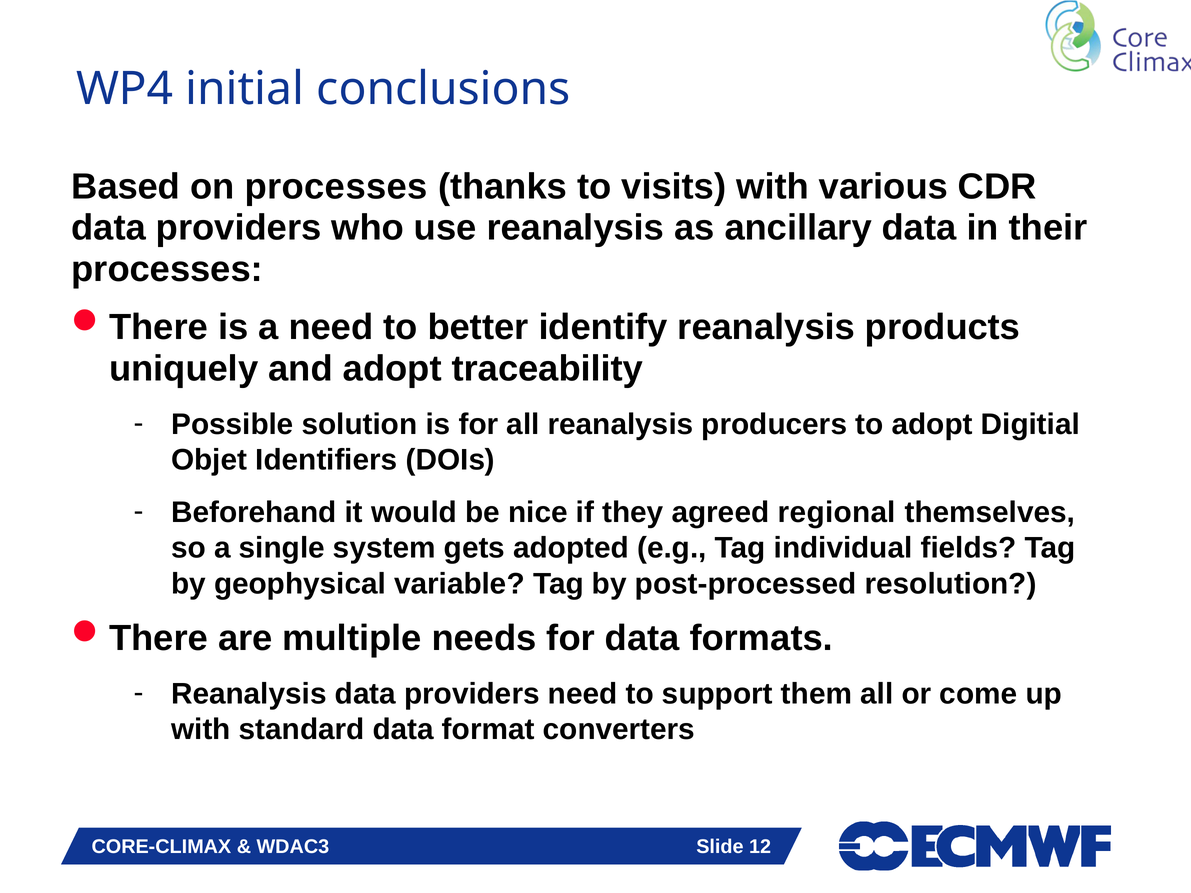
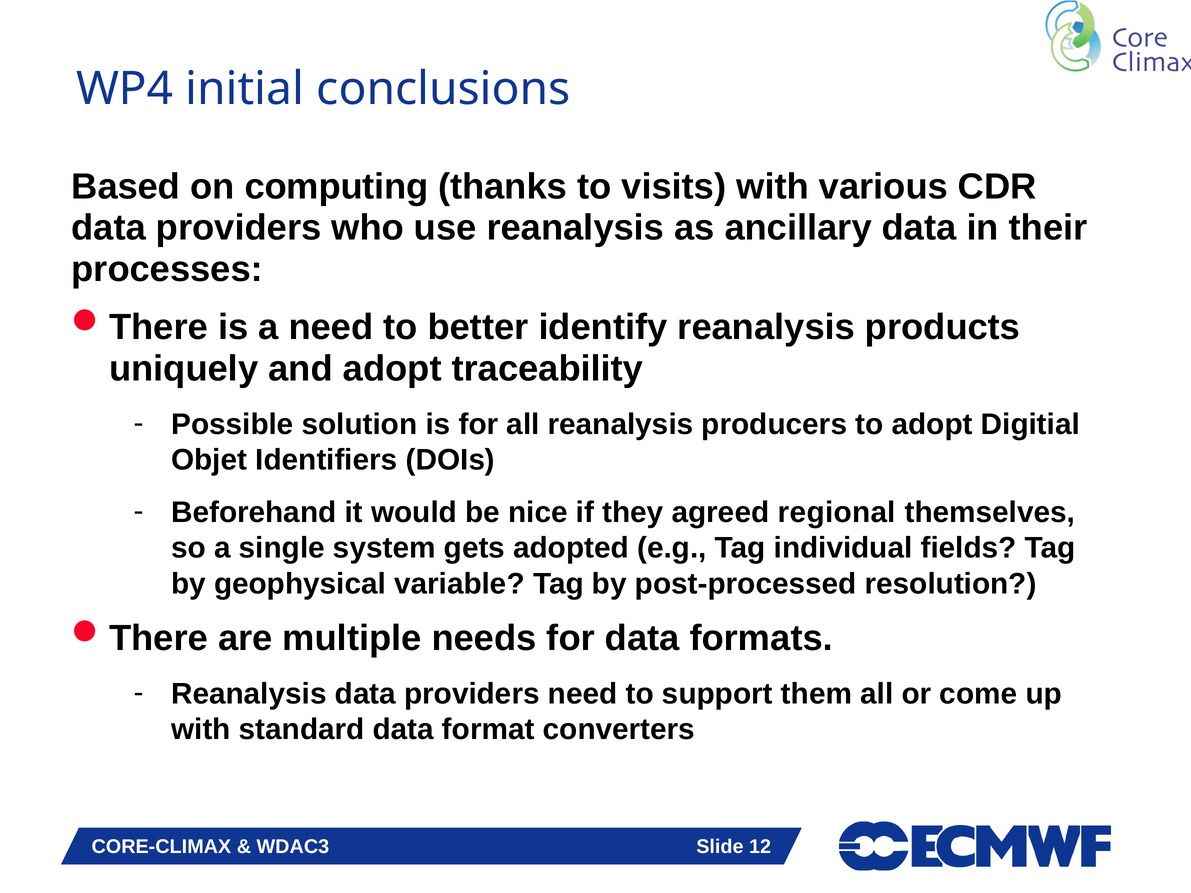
on processes: processes -> computing
